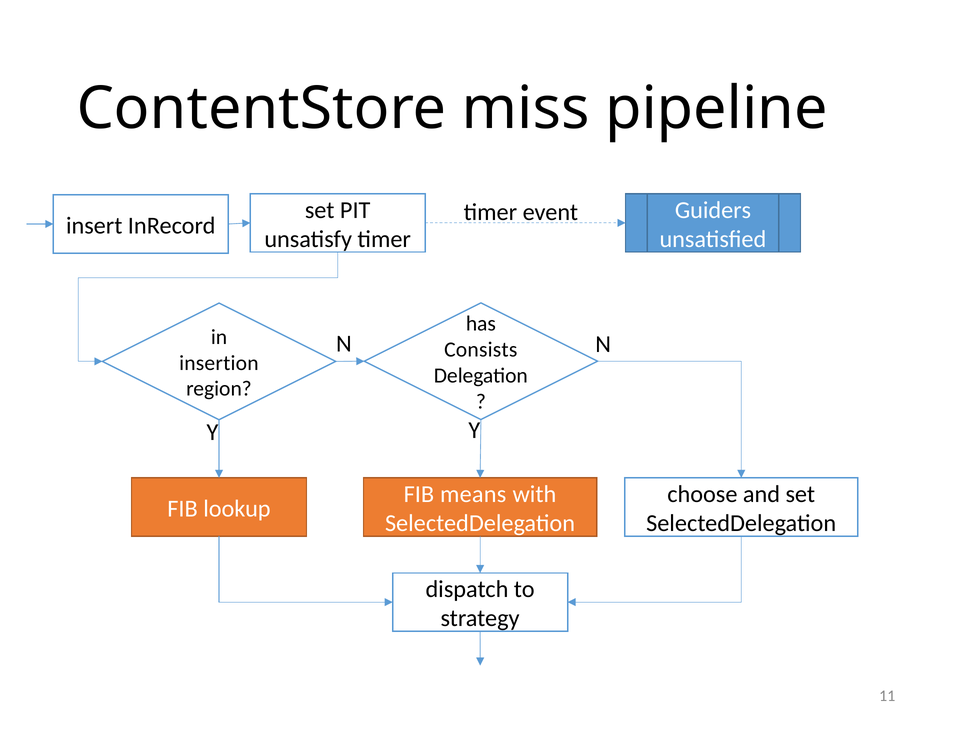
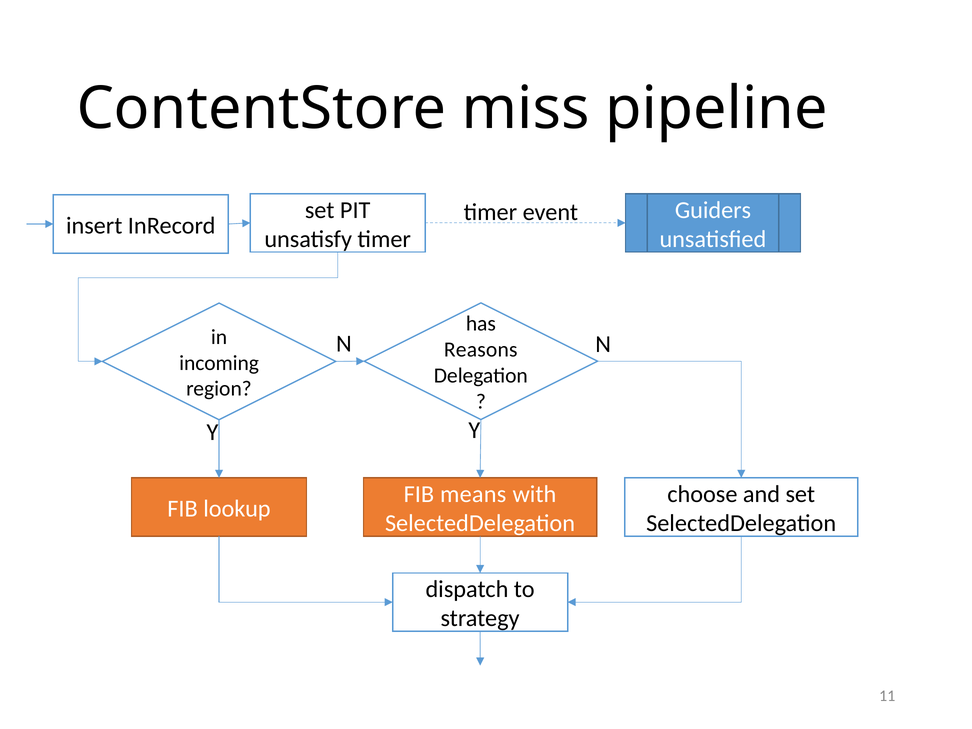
Consists: Consists -> Reasons
insertion: insertion -> incoming
